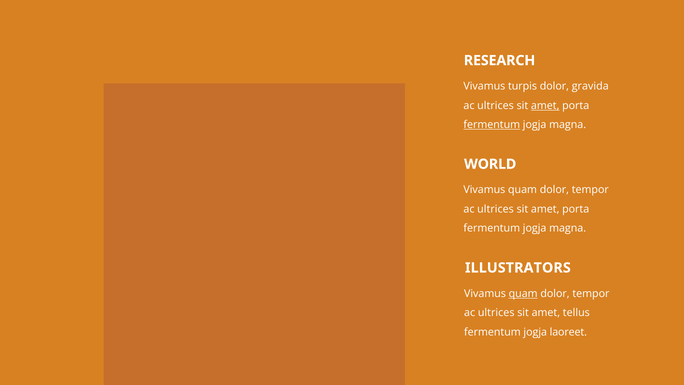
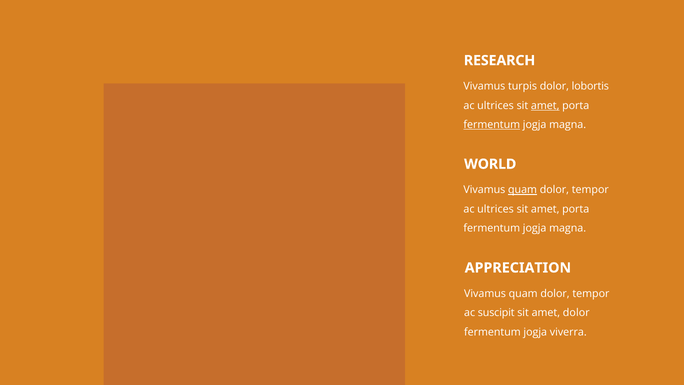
gravida: gravida -> lobortis
quam at (523, 190) underline: none -> present
ILLUSTRATORS: ILLUSTRATORS -> APPRECIATION
quam at (523, 293) underline: present -> none
ultrices at (496, 313): ultrices -> suscipit
amet tellus: tellus -> dolor
laoreet: laoreet -> viverra
